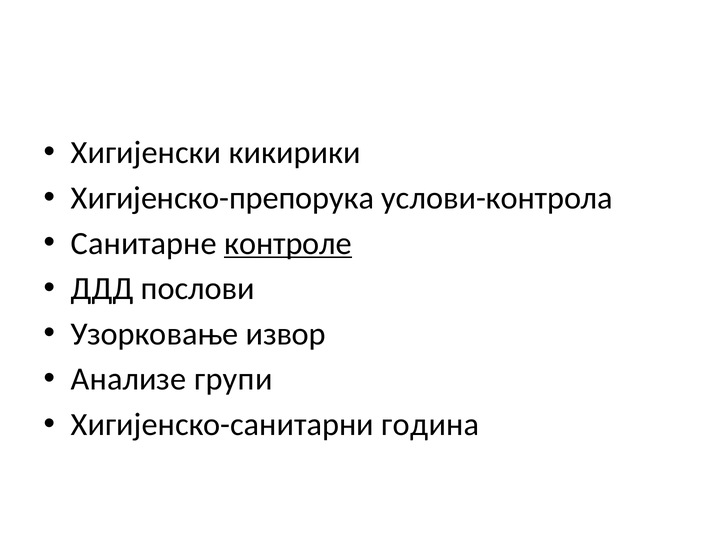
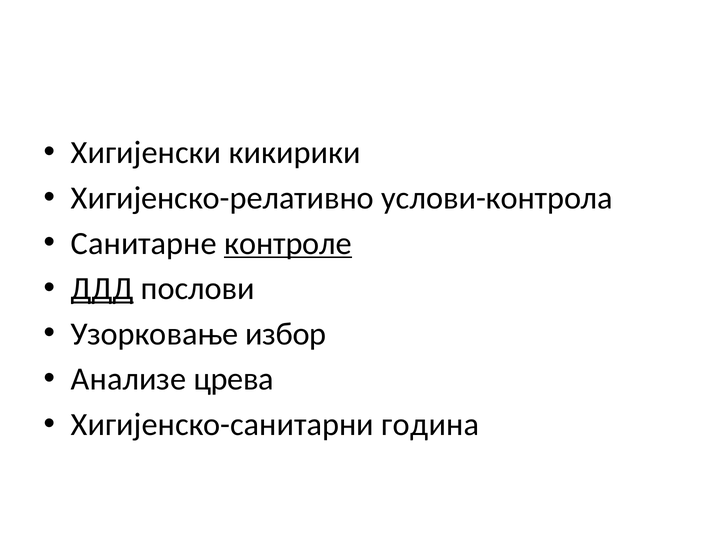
Хигијенско-препорука: Хигијенско-препорука -> Хигијенско-релативно
ДДД underline: none -> present
извор: извор -> избор
групи: групи -> црева
